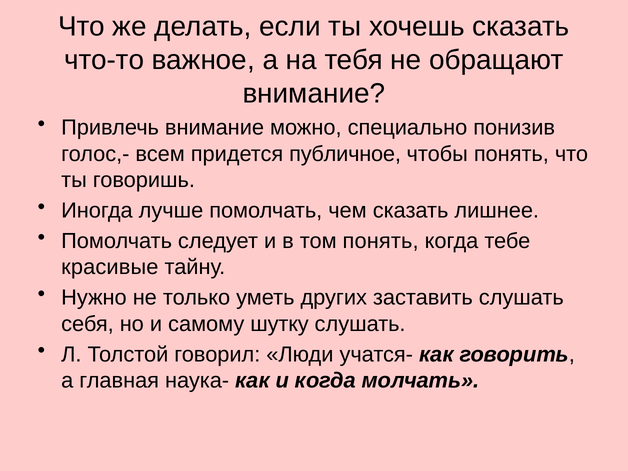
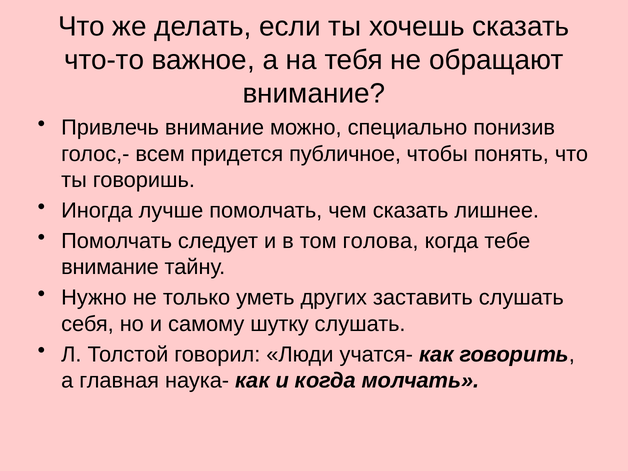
том понять: понять -> голова
красивые at (110, 267): красивые -> внимание
